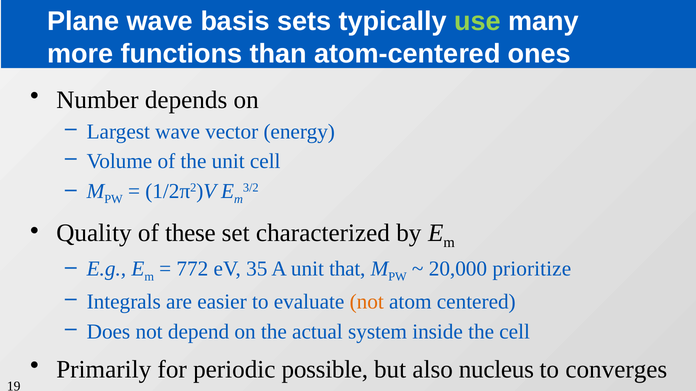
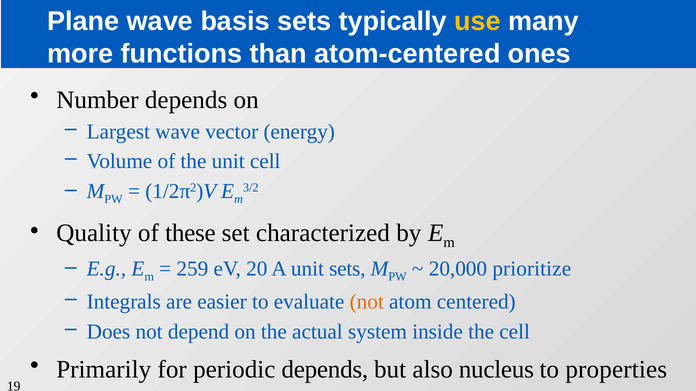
use colour: light green -> yellow
772: 772 -> 259
35: 35 -> 20
unit that: that -> sets
periodic possible: possible -> depends
converges: converges -> properties
